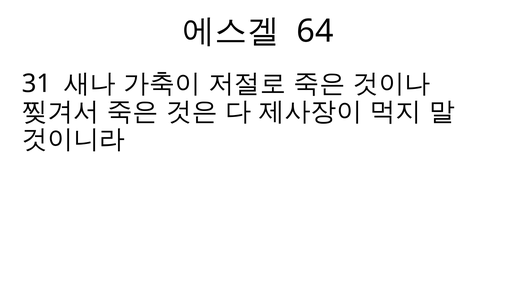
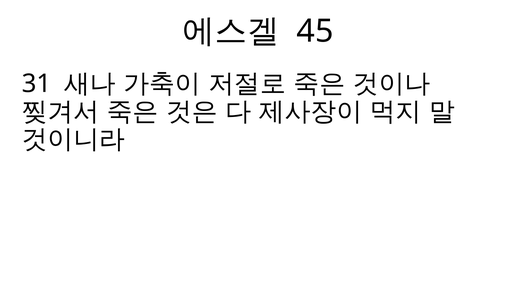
64: 64 -> 45
